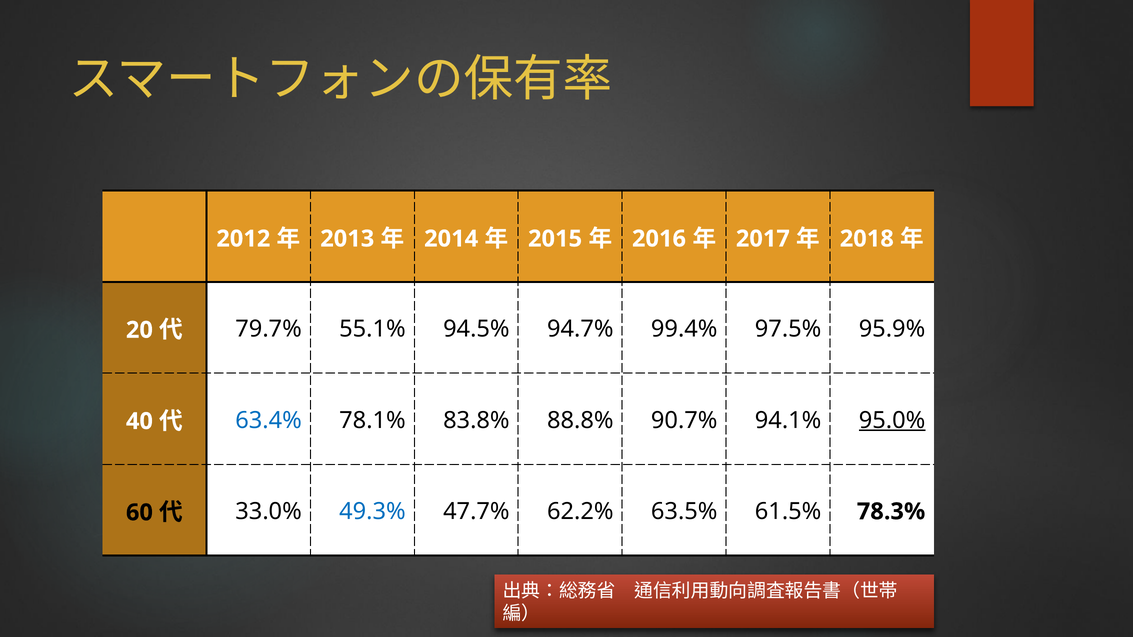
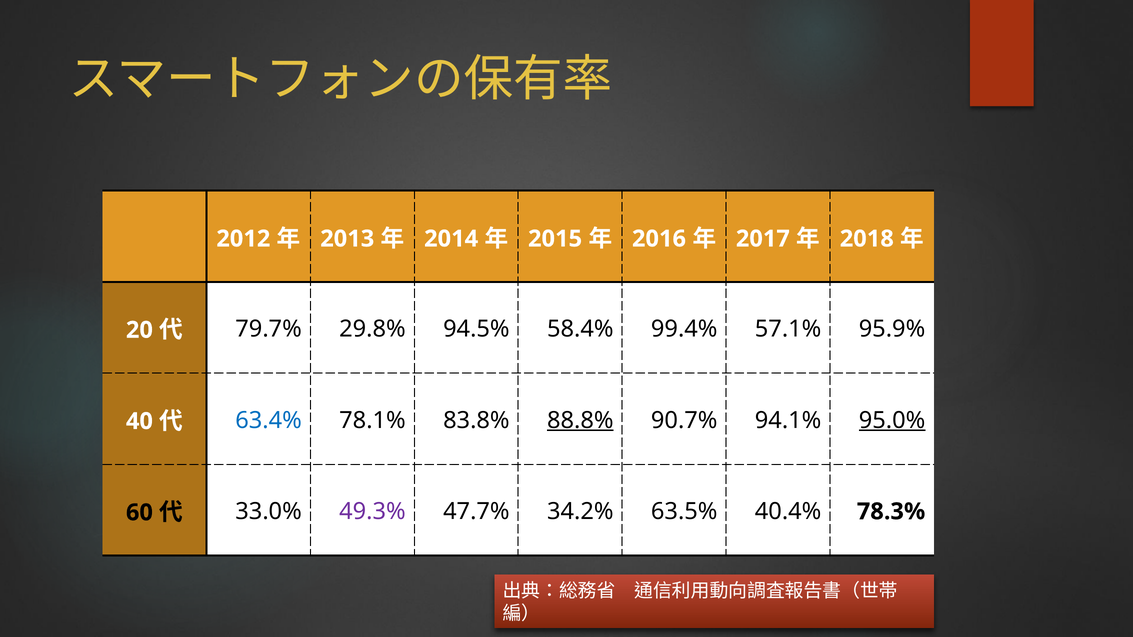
55.1%: 55.1% -> 29.8%
94.7%: 94.7% -> 58.4%
97.5%: 97.5% -> 57.1%
88.8% underline: none -> present
49.3% colour: blue -> purple
62.2%: 62.2% -> 34.2%
61.5%: 61.5% -> 40.4%
